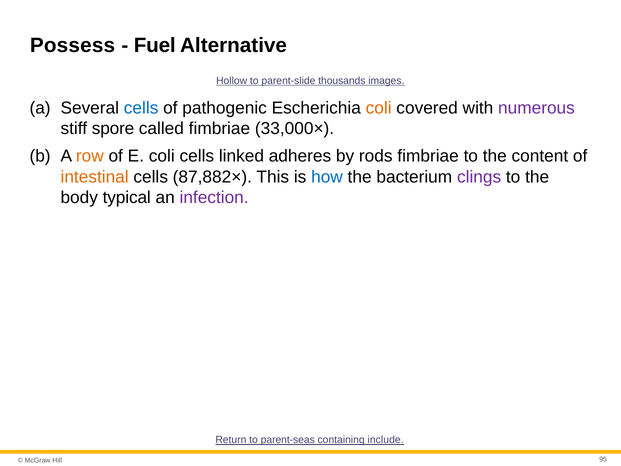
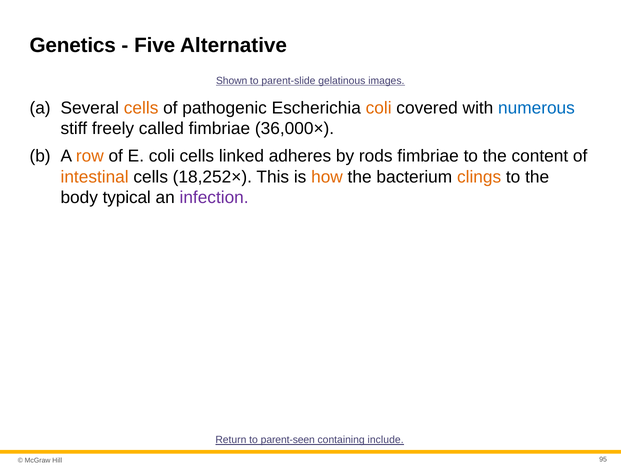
Possess: Possess -> Genetics
Fuel: Fuel -> Five
Hollow: Hollow -> Shown
thousands: thousands -> gelatinous
cells at (141, 108) colour: blue -> orange
numerous colour: purple -> blue
spore: spore -> freely
33,000×: 33,000× -> 36,000×
87,882×: 87,882× -> 18,252×
how colour: blue -> orange
clings colour: purple -> orange
parent-seas: parent-seas -> parent-seen
